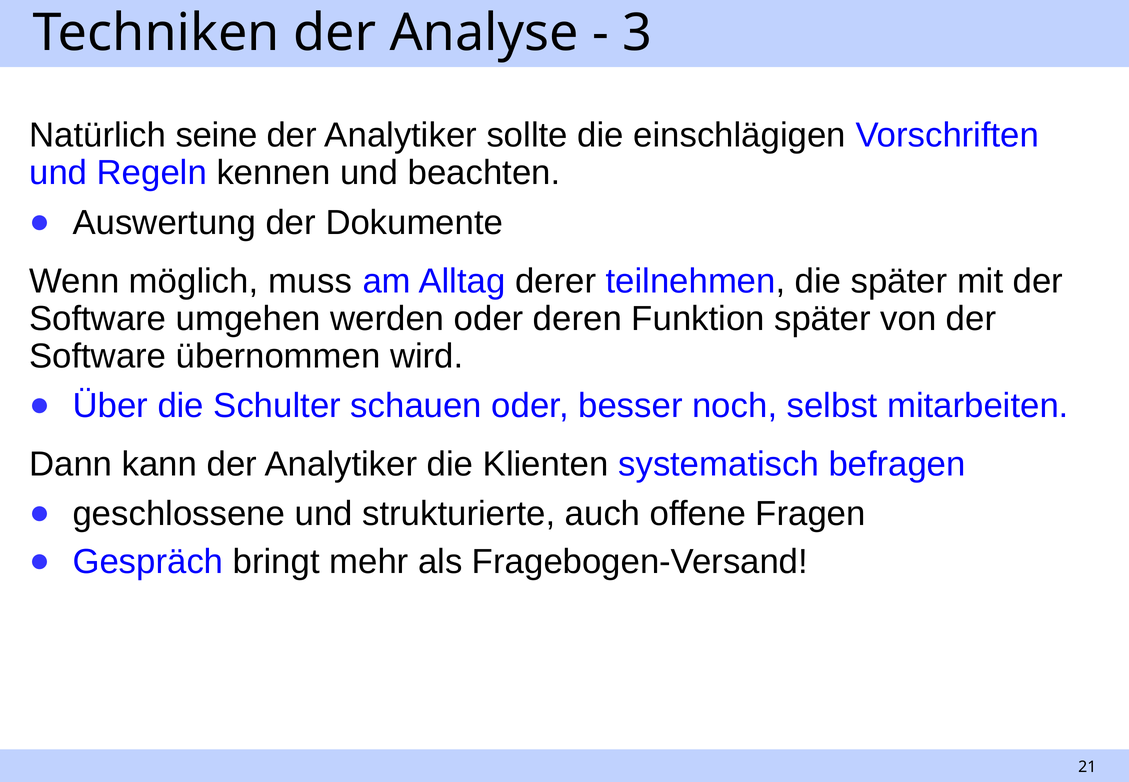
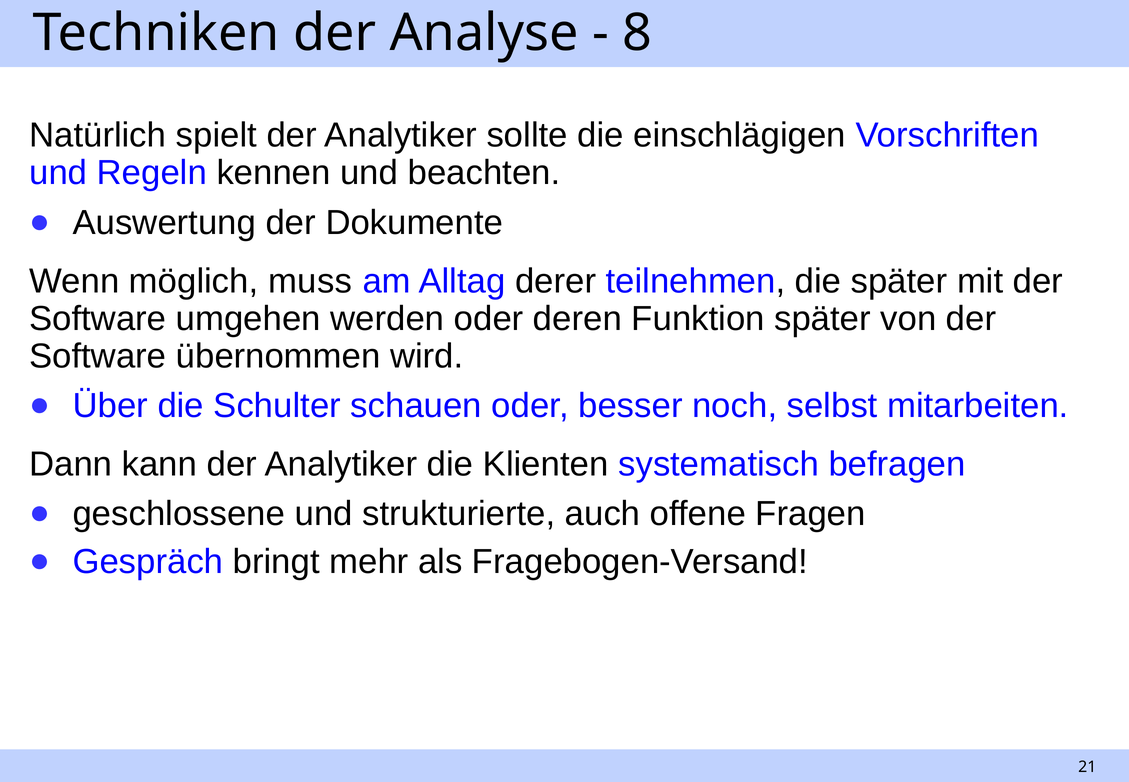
3: 3 -> 8
seine: seine -> spielt
